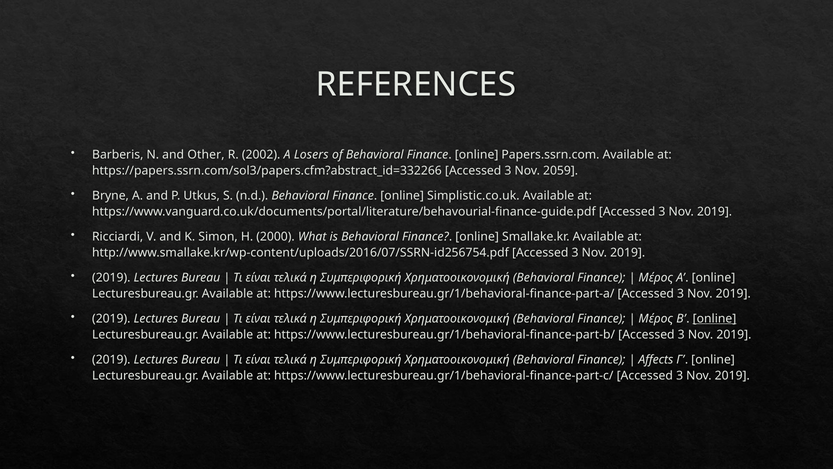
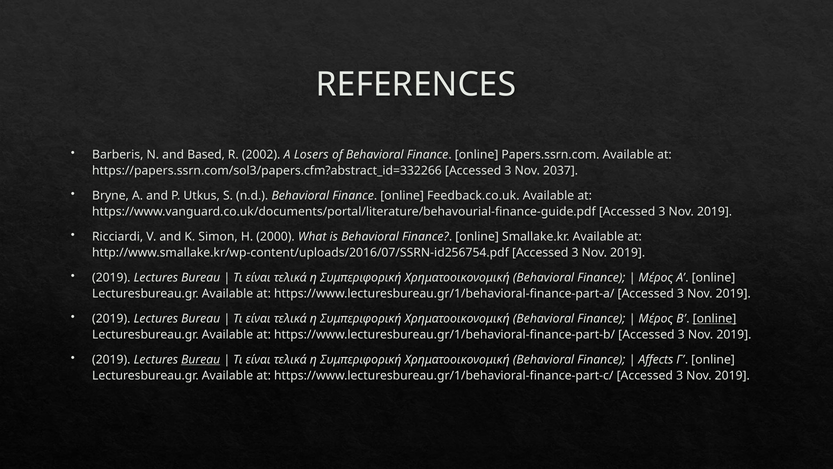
Other: Other -> Based
2059: 2059 -> 2037
Simplistic.co.uk: Simplistic.co.uk -> Feedback.co.uk
Bureau at (201, 359) underline: none -> present
